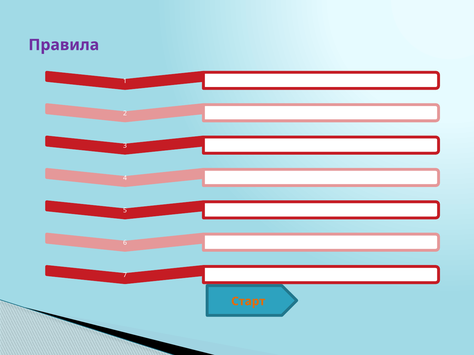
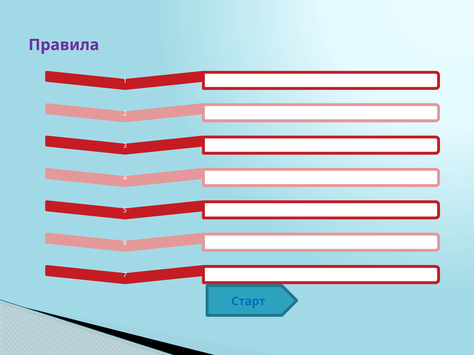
Старт colour: orange -> blue
